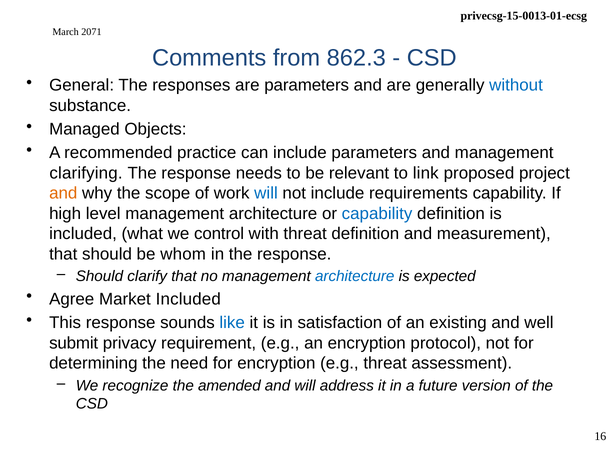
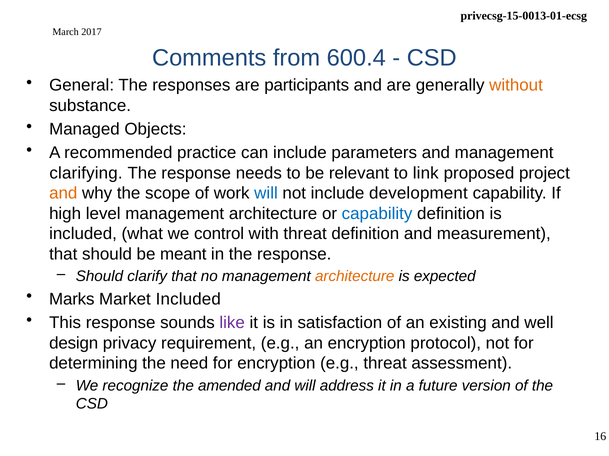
2071: 2071 -> 2017
862.3: 862.3 -> 600.4
are parameters: parameters -> participants
without colour: blue -> orange
requirements: requirements -> development
whom: whom -> meant
architecture at (355, 277) colour: blue -> orange
Agree: Agree -> Marks
like colour: blue -> purple
submit: submit -> design
